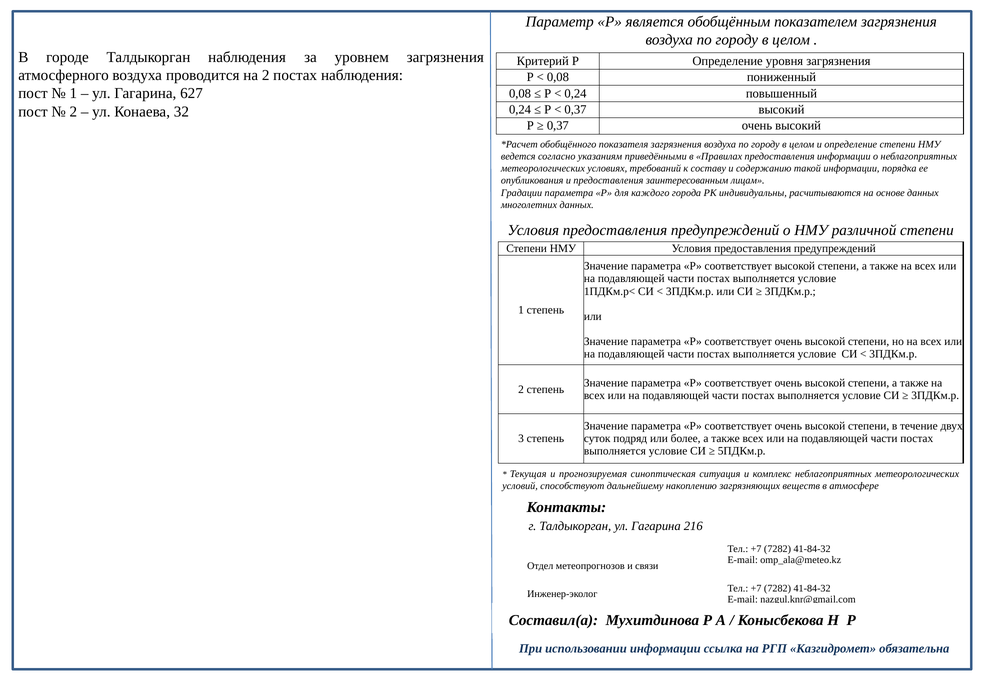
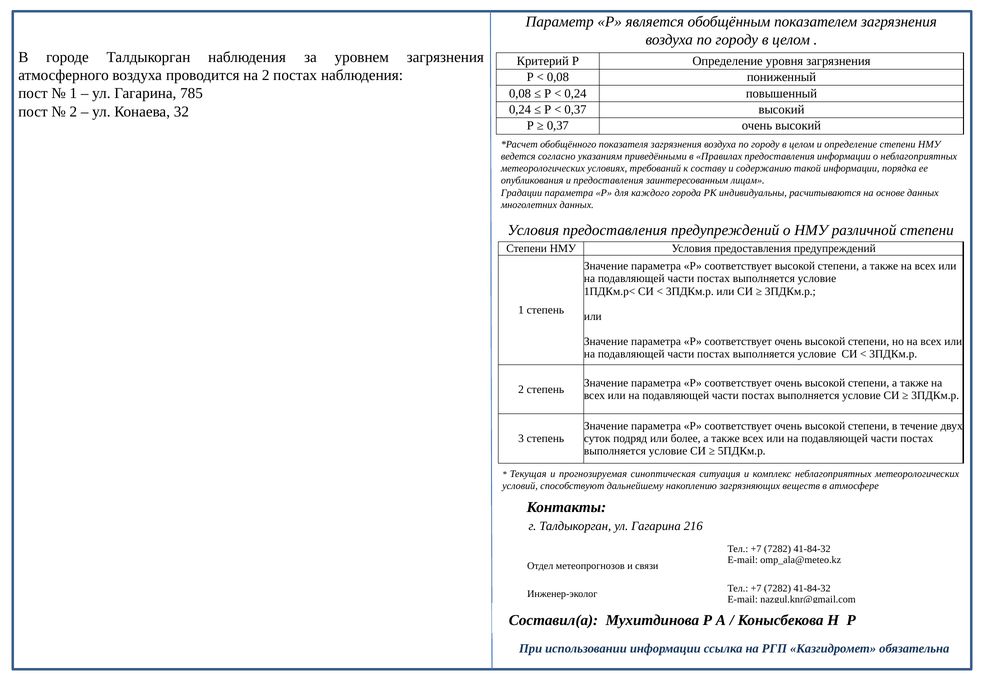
627: 627 -> 785
